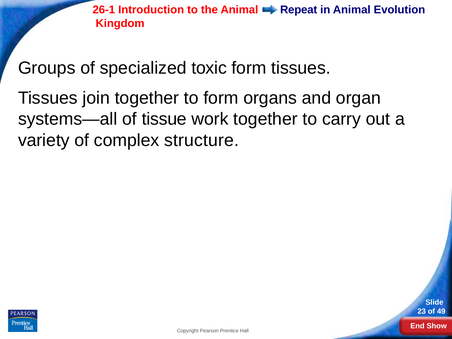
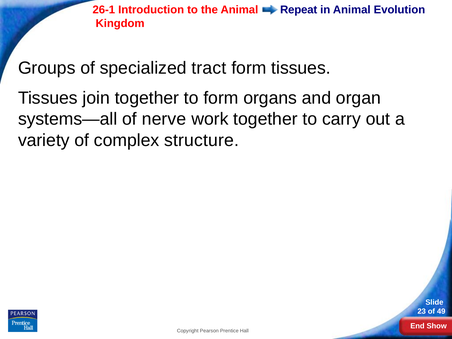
toxic: toxic -> tract
tissue: tissue -> nerve
